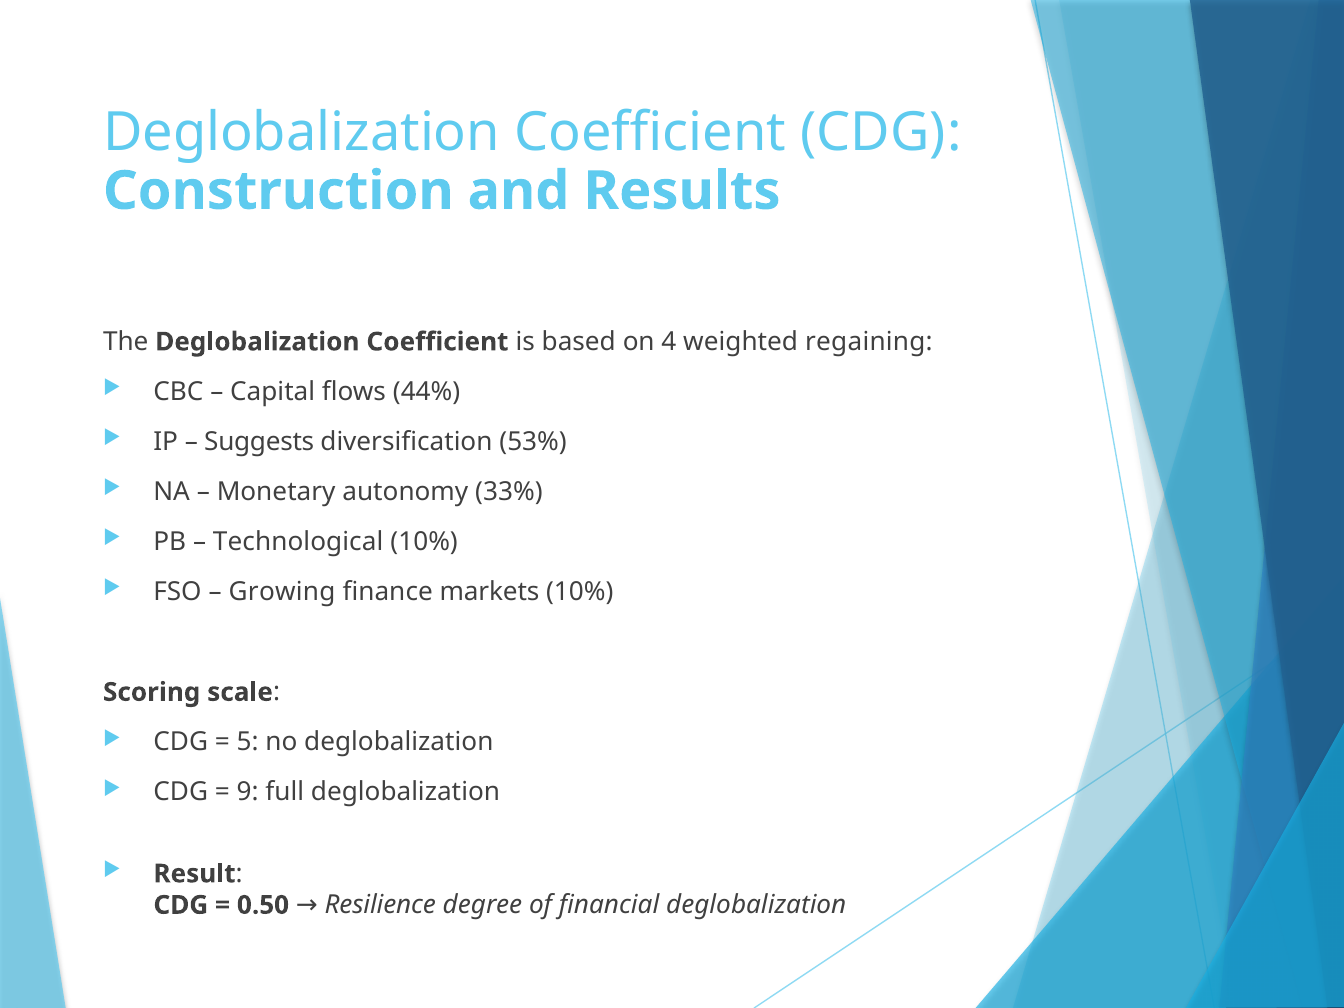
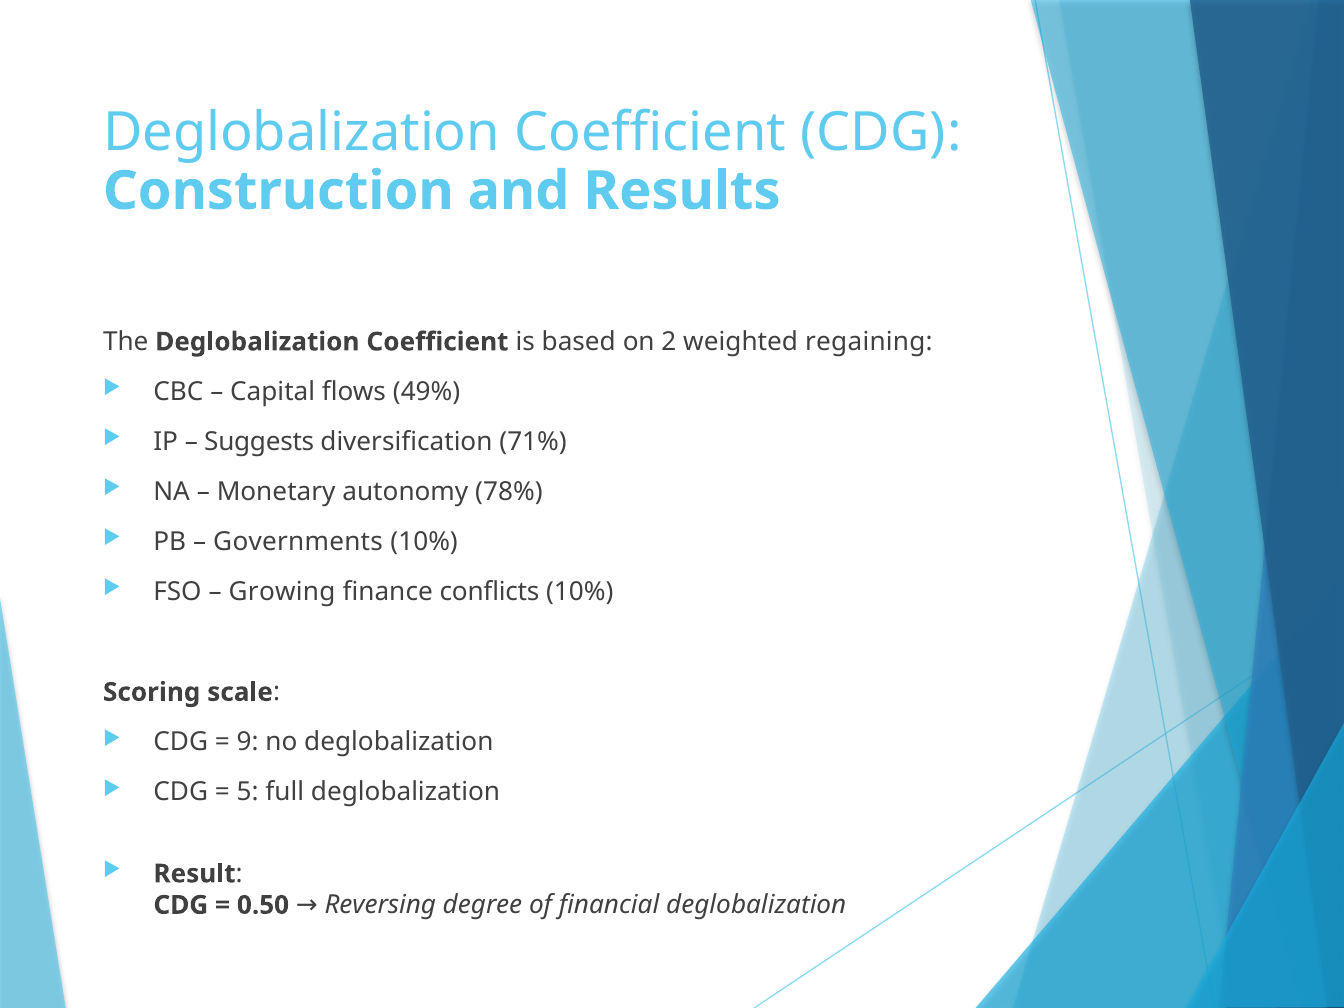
4: 4 -> 2
44%: 44% -> 49%
53%: 53% -> 71%
33%: 33% -> 78%
Technological: Technological -> Governments
markets: markets -> conflicts
5: 5 -> 9
9: 9 -> 5
Resilience: Resilience -> Reversing
